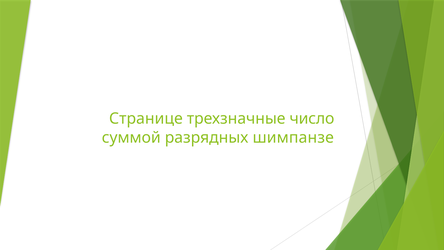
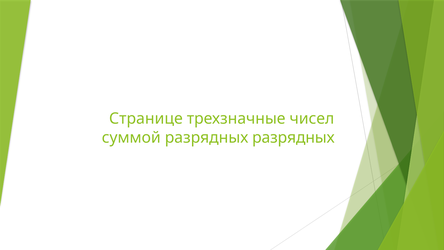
число: число -> чисел
разрядных шимпанзе: шимпанзе -> разрядных
